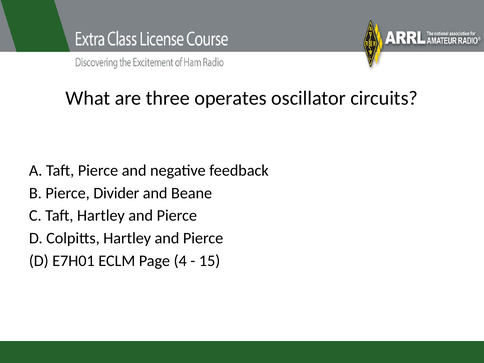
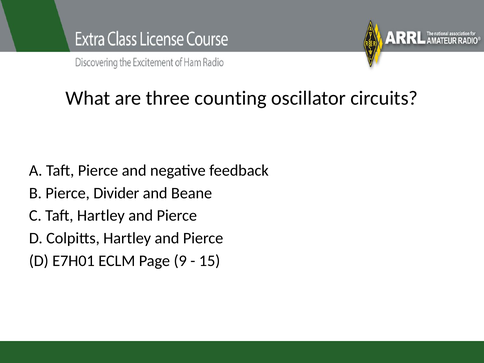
operates: operates -> counting
4: 4 -> 9
